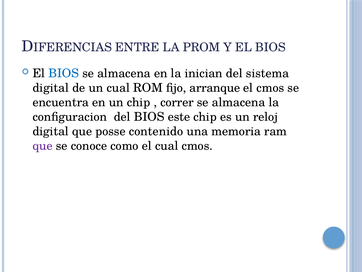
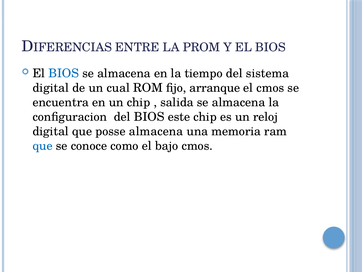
inician: inician -> tiempo
correr: correr -> salida
posse contenido: contenido -> almacena
que at (43, 146) colour: purple -> blue
el cual: cual -> bajo
